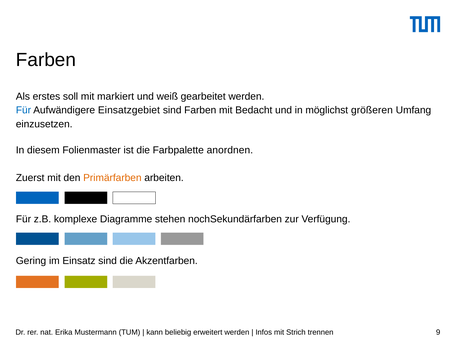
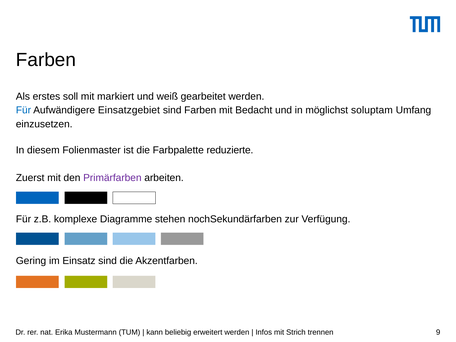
größeren: größeren -> soluptam
anordnen: anordnen -> reduzierte
Primärfarben colour: orange -> purple
